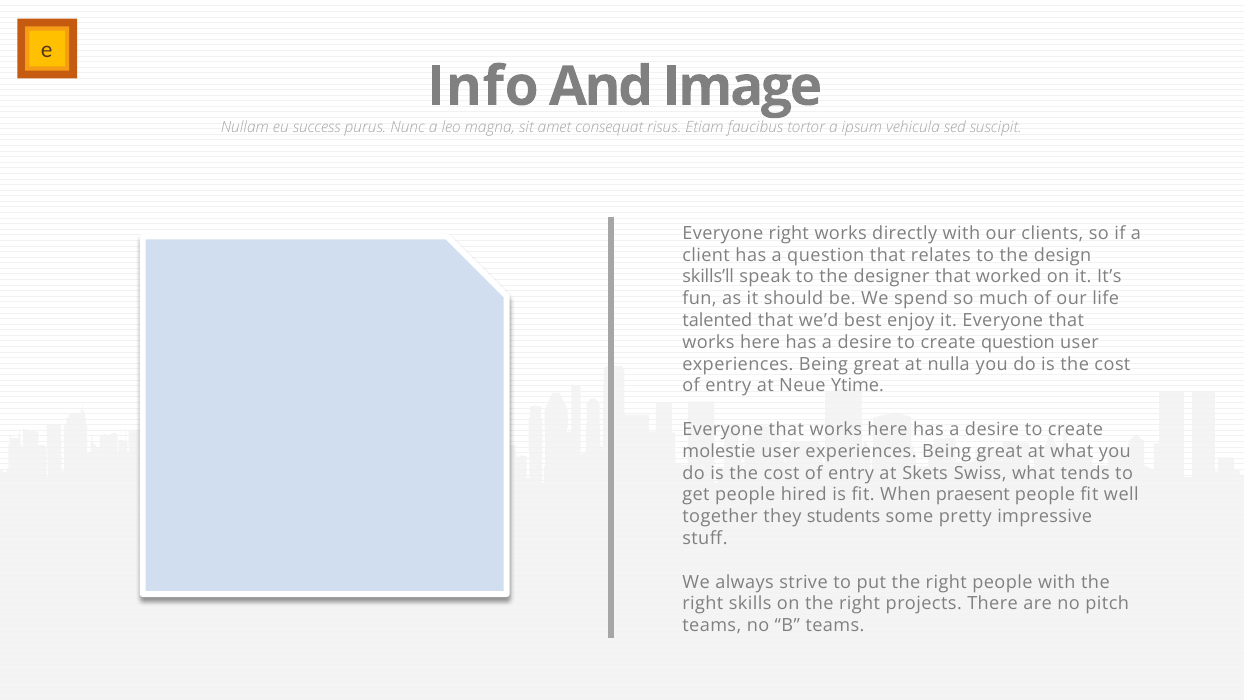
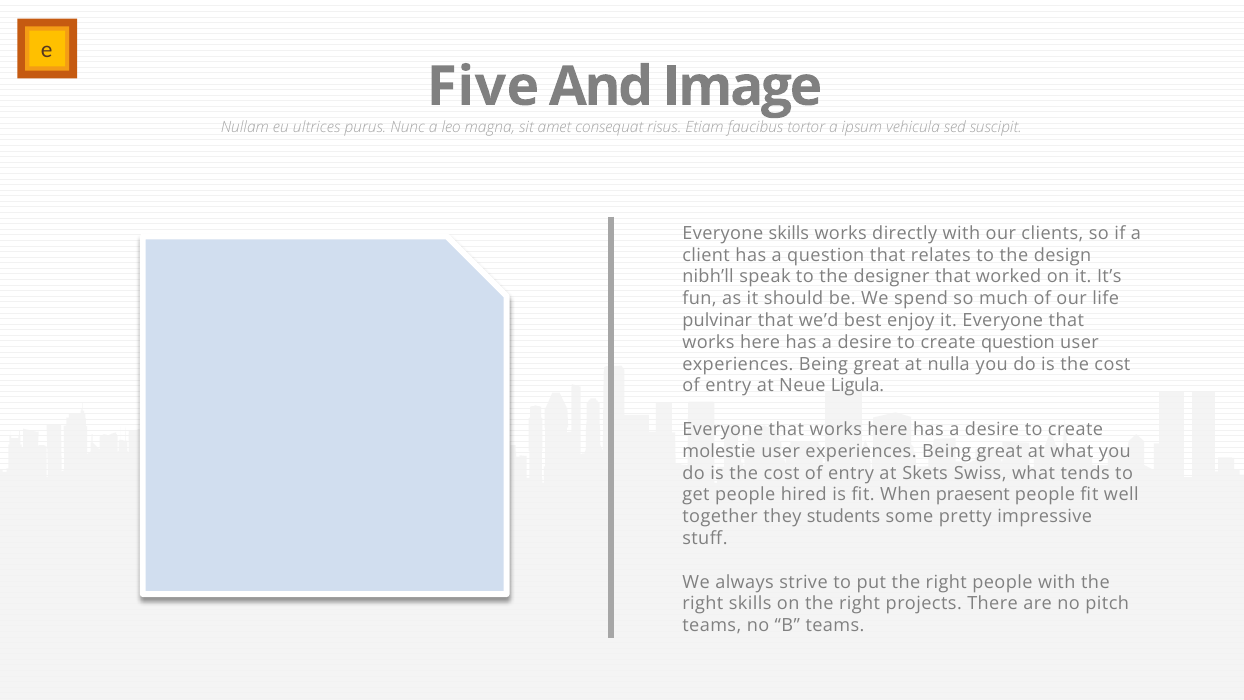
Info: Info -> Five
success: success -> ultrices
Everyone right: right -> skills
skills’ll: skills’ll -> nibh’ll
talented: talented -> pulvinar
Ytime: Ytime -> Ligula
